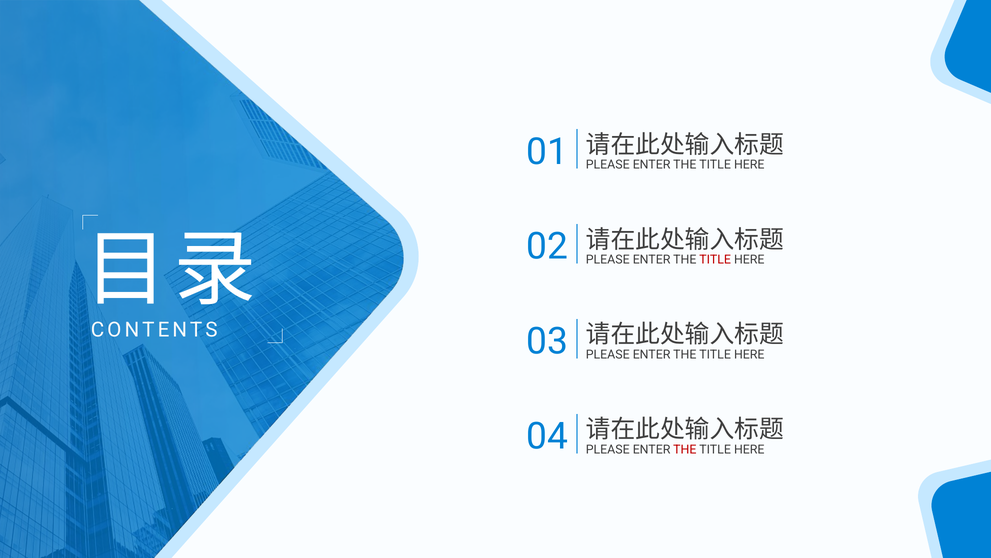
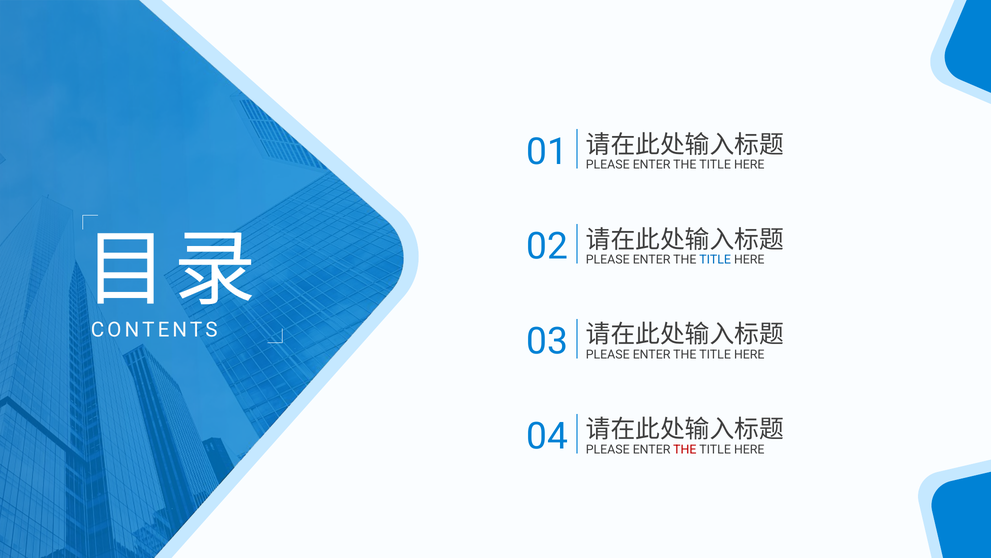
TITLE at (715, 259) colour: red -> blue
